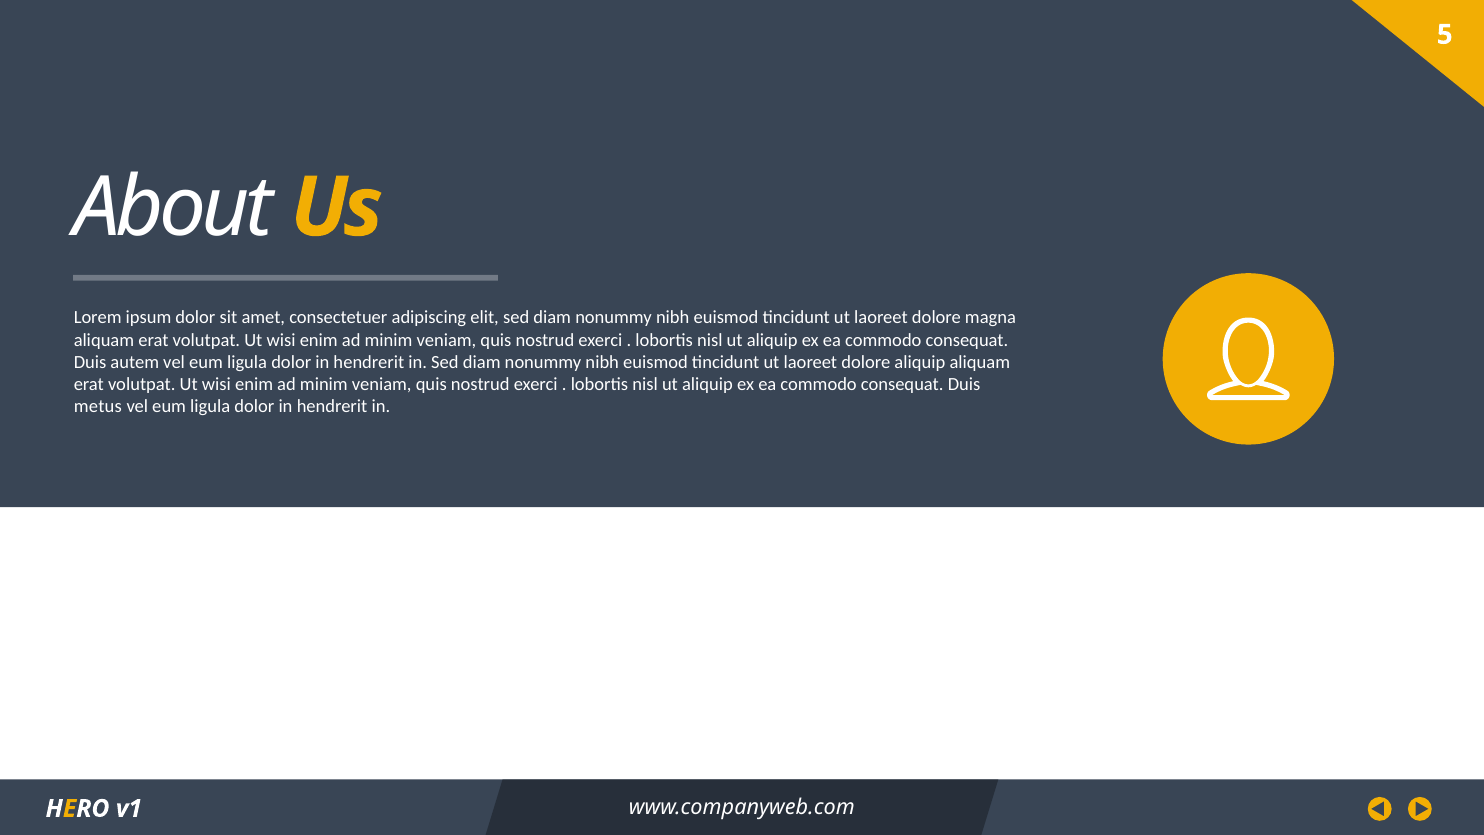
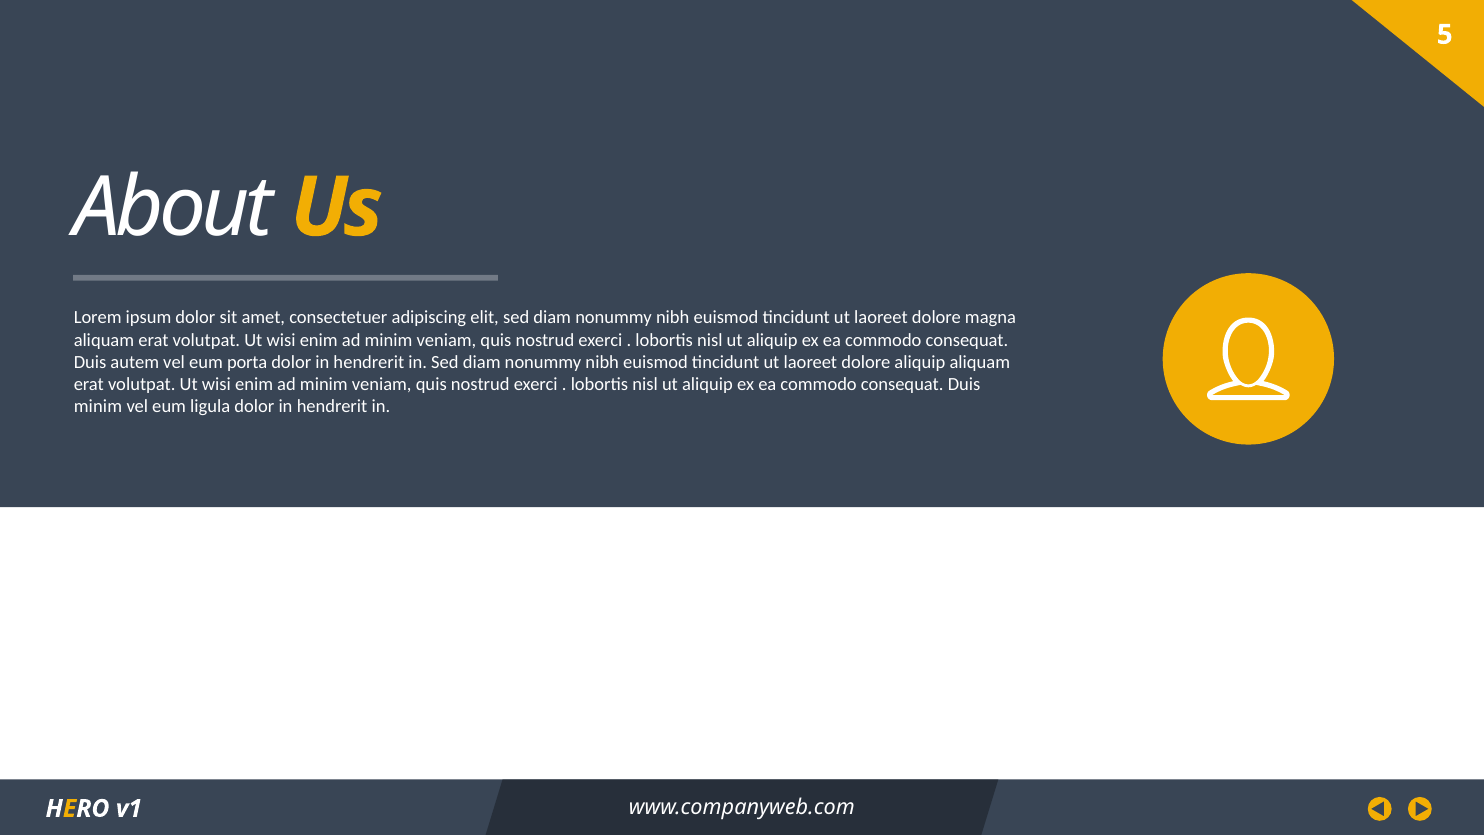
autem vel eum ligula: ligula -> porta
metus at (98, 407): metus -> minim
